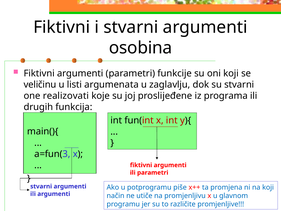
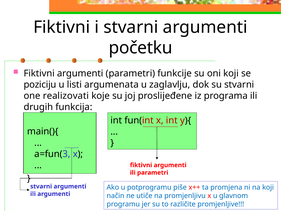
osobina: osobina -> početku
veličinu: veličinu -> poziciju
